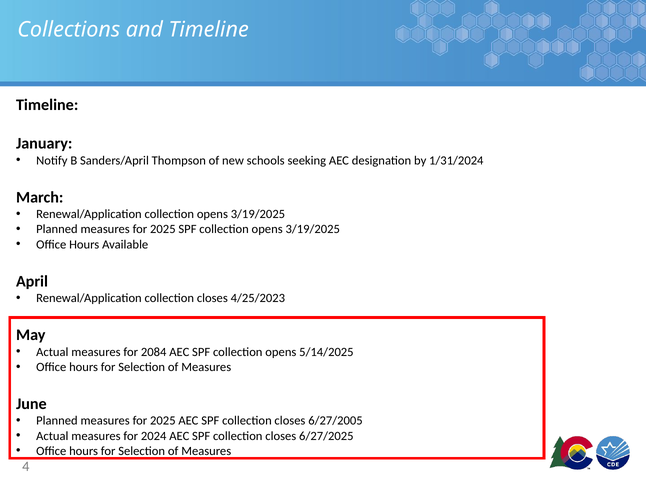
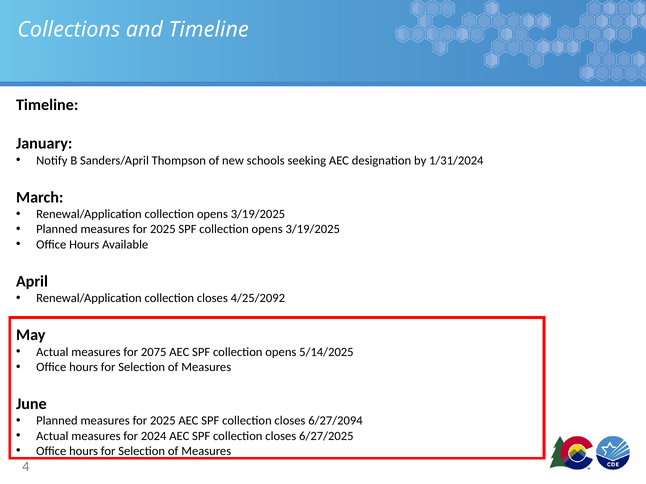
4/25/2023: 4/25/2023 -> 4/25/2092
2084: 2084 -> 2075
6/27/2005: 6/27/2005 -> 6/27/2094
